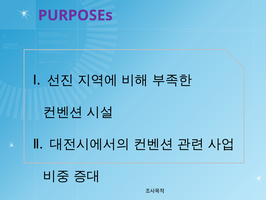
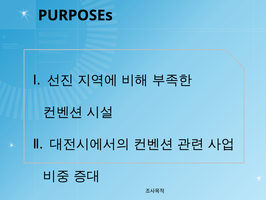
PURPOSEs colour: purple -> black
